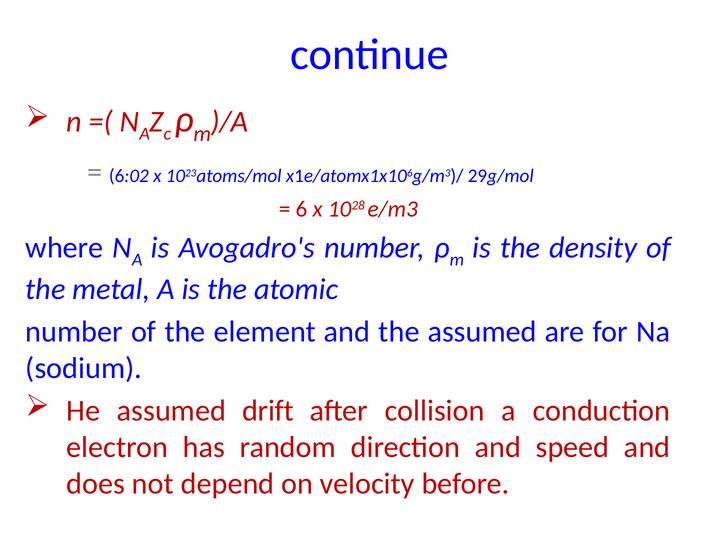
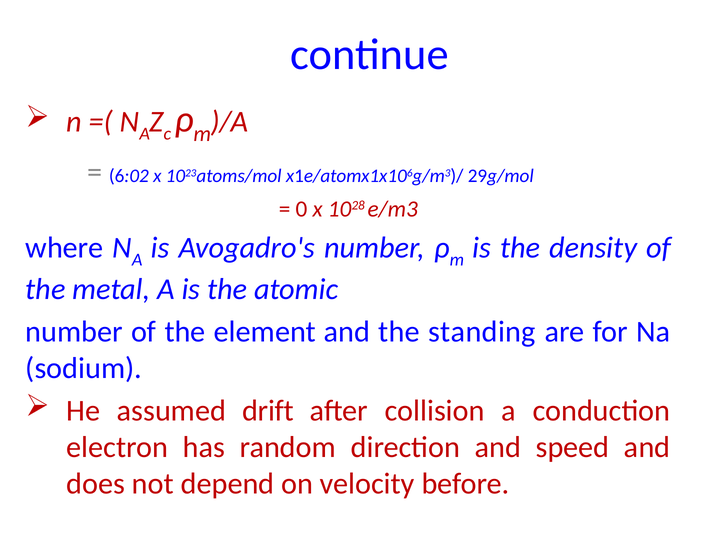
6: 6 -> 0
the assumed: assumed -> standing
